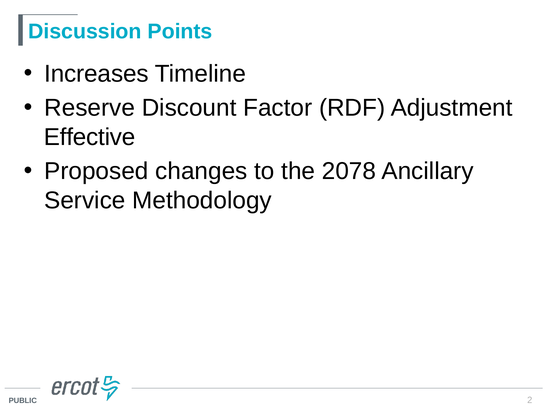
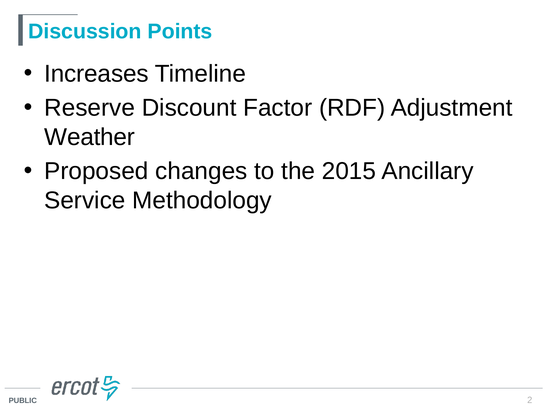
Effective: Effective -> Weather
2078: 2078 -> 2015
